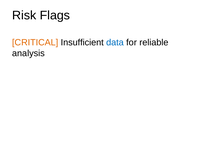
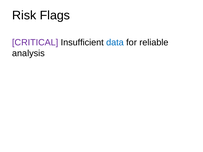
CRITICAL colour: orange -> purple
